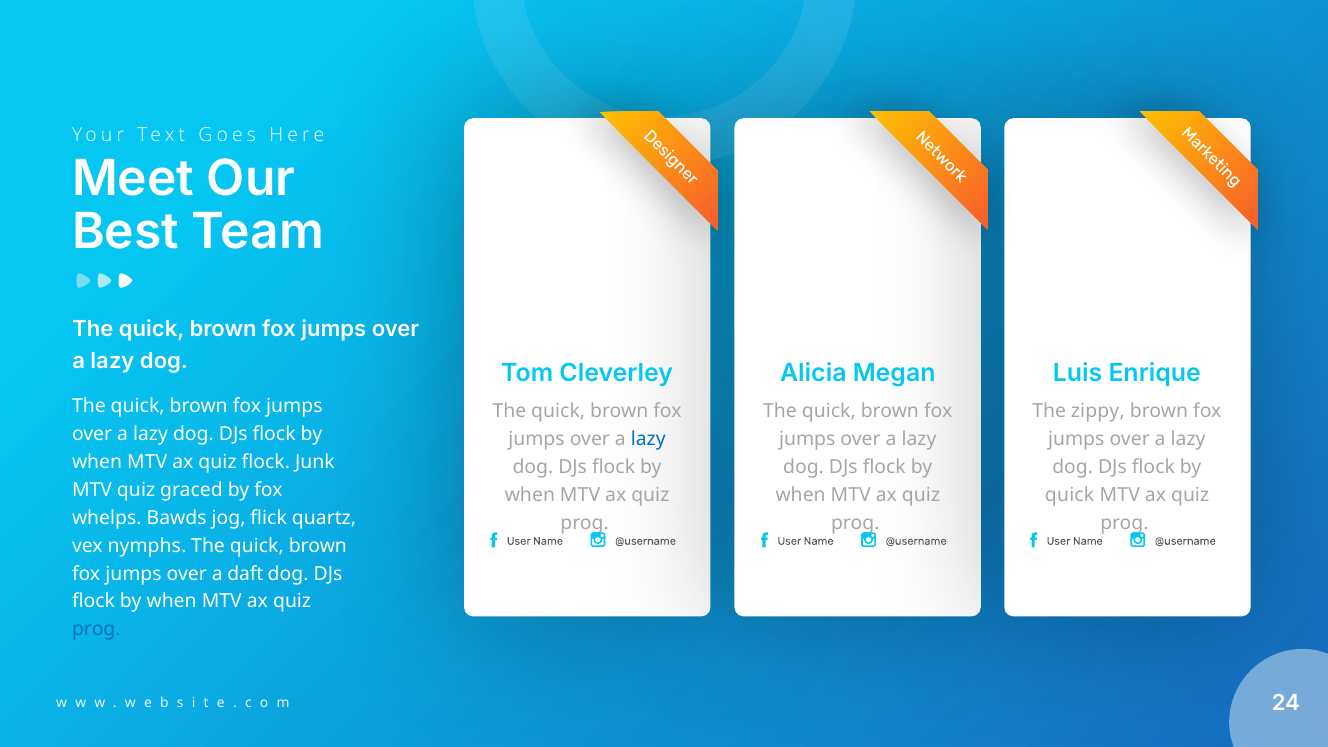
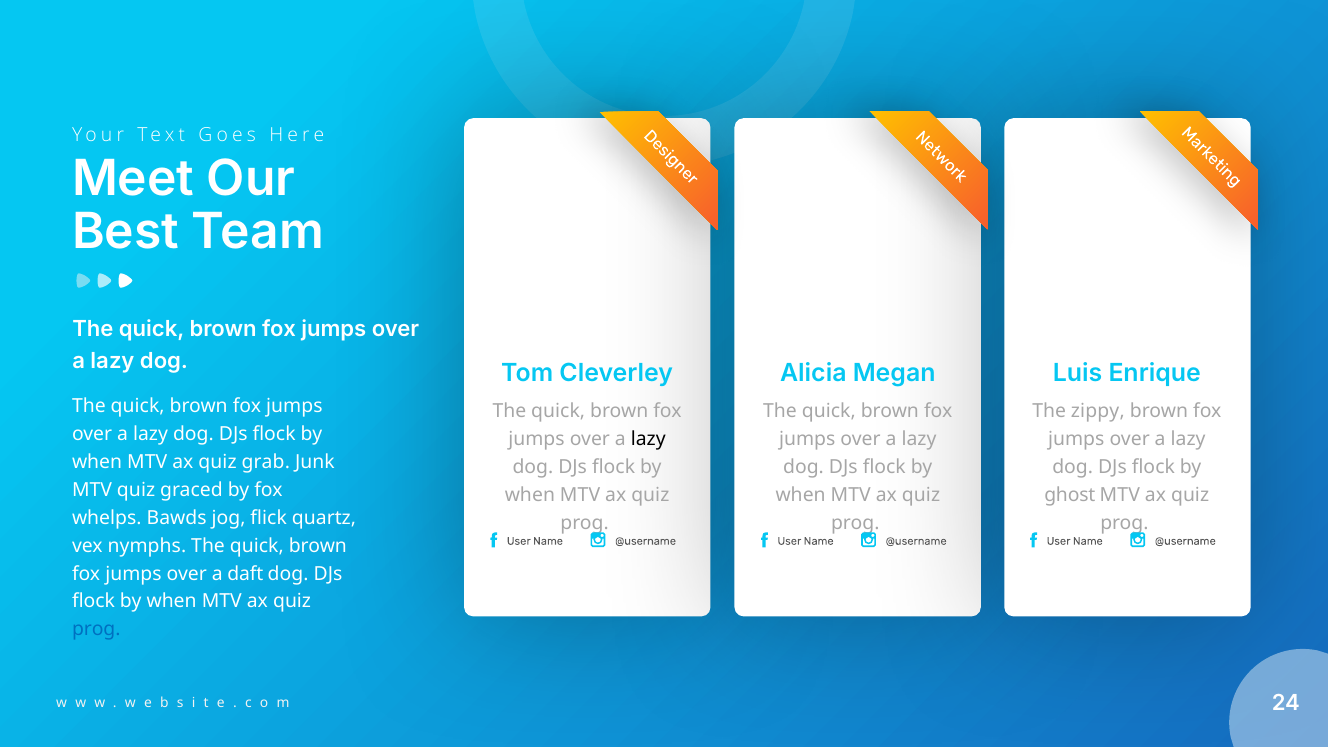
lazy at (648, 439) colour: blue -> black
quiz flock: flock -> grab
quick at (1070, 495): quick -> ghost
